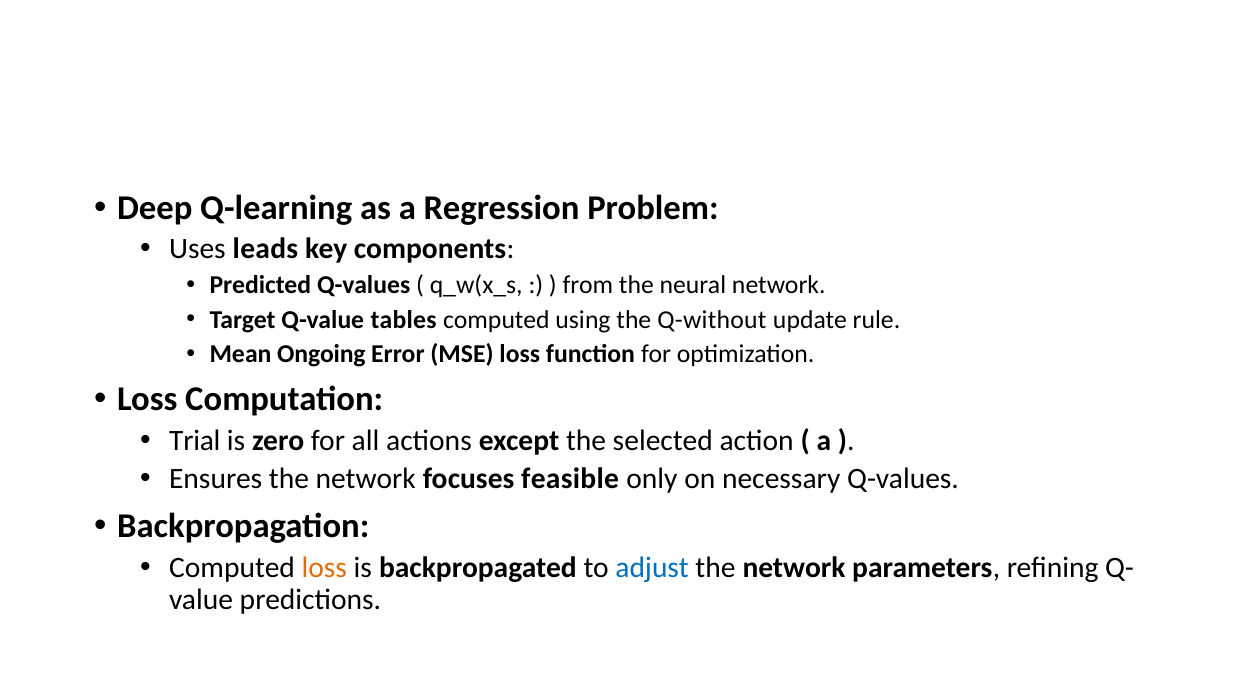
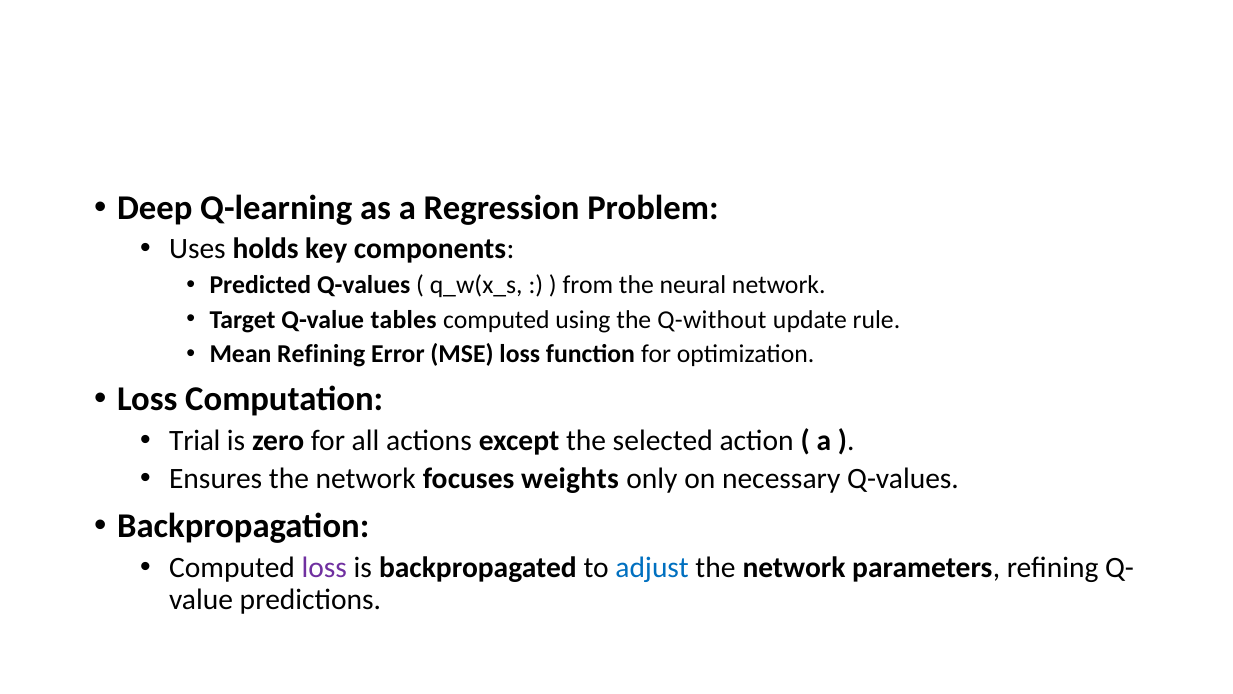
leads: leads -> holds
Mean Ongoing: Ongoing -> Refining
feasible: feasible -> weights
loss at (324, 567) colour: orange -> purple
